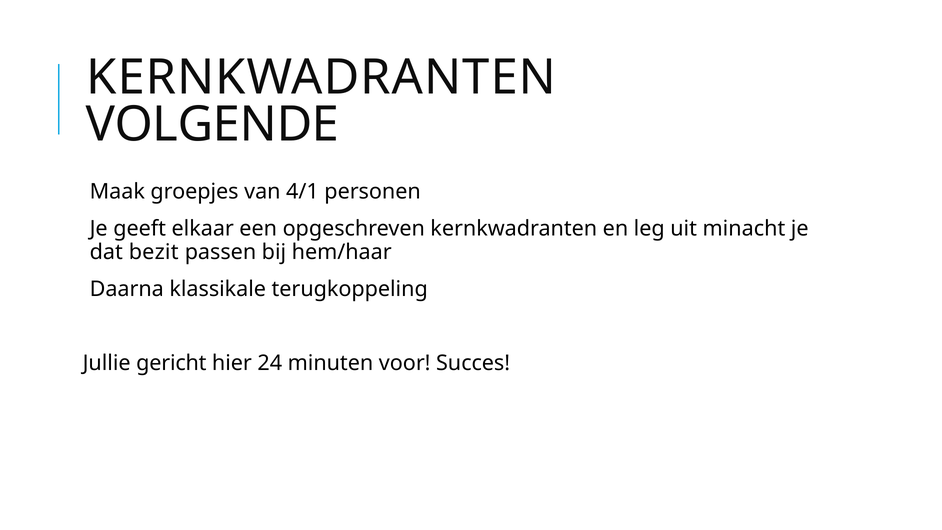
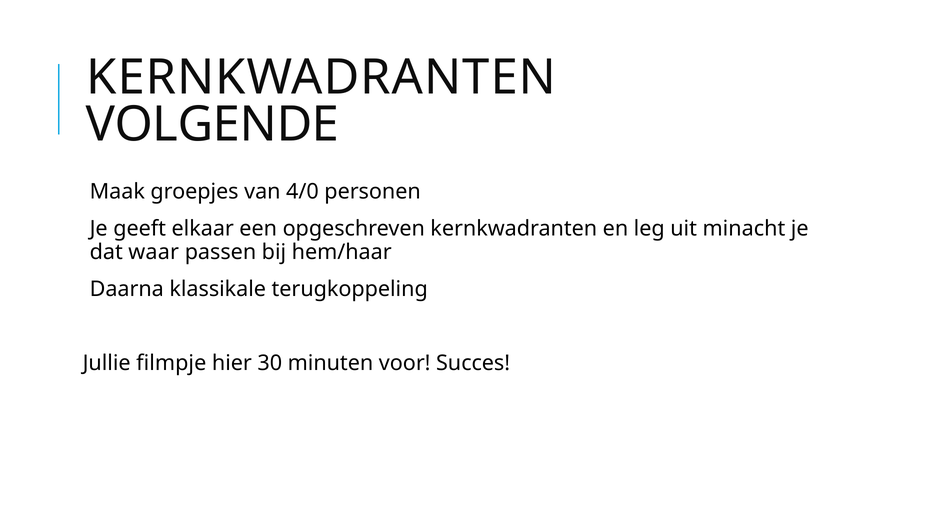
4/1: 4/1 -> 4/0
bezit: bezit -> waar
gericht: gericht -> filmpje
24: 24 -> 30
